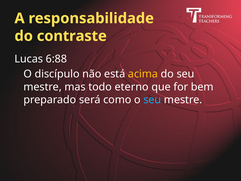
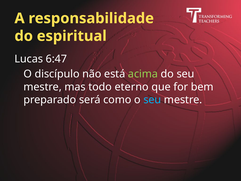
contraste: contraste -> espiritual
6:88: 6:88 -> 6:47
acima colour: yellow -> light green
